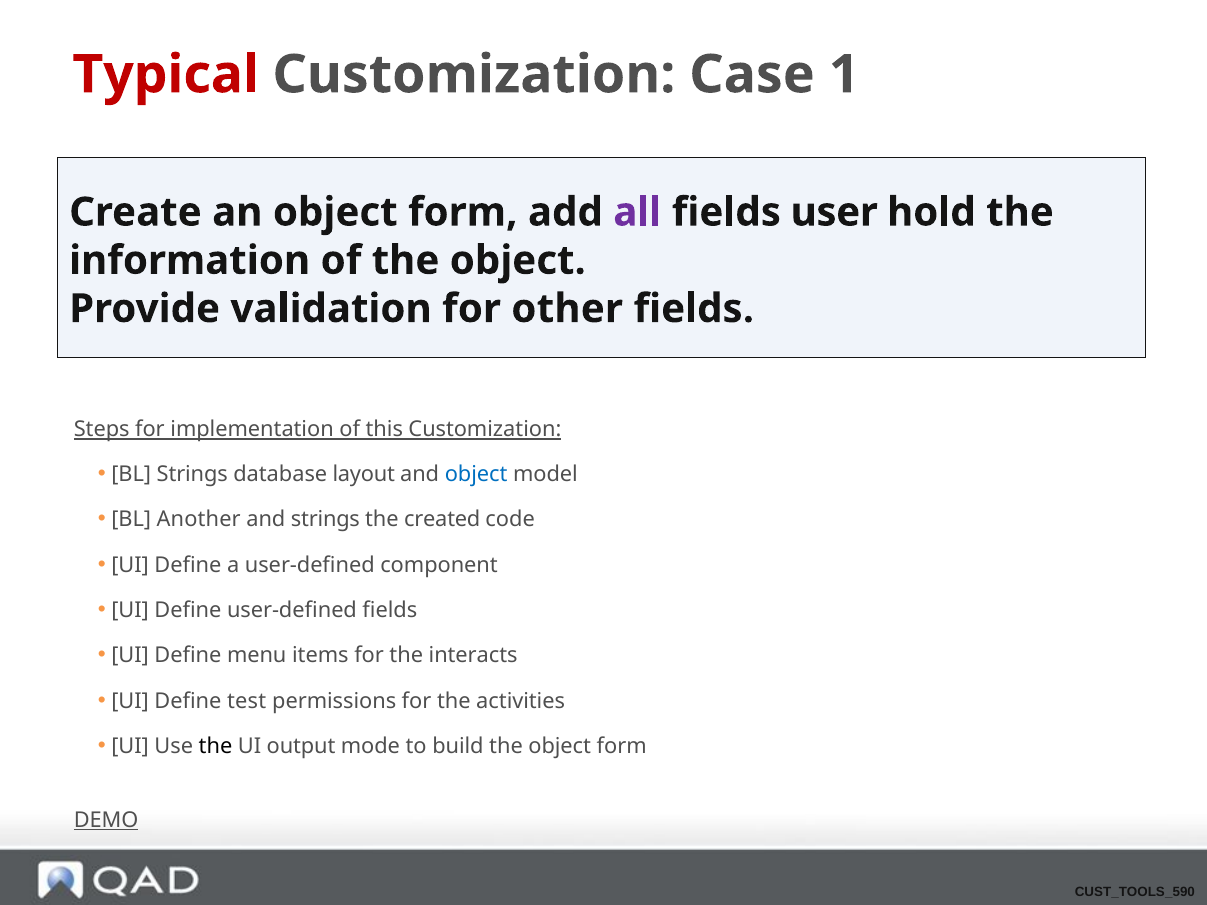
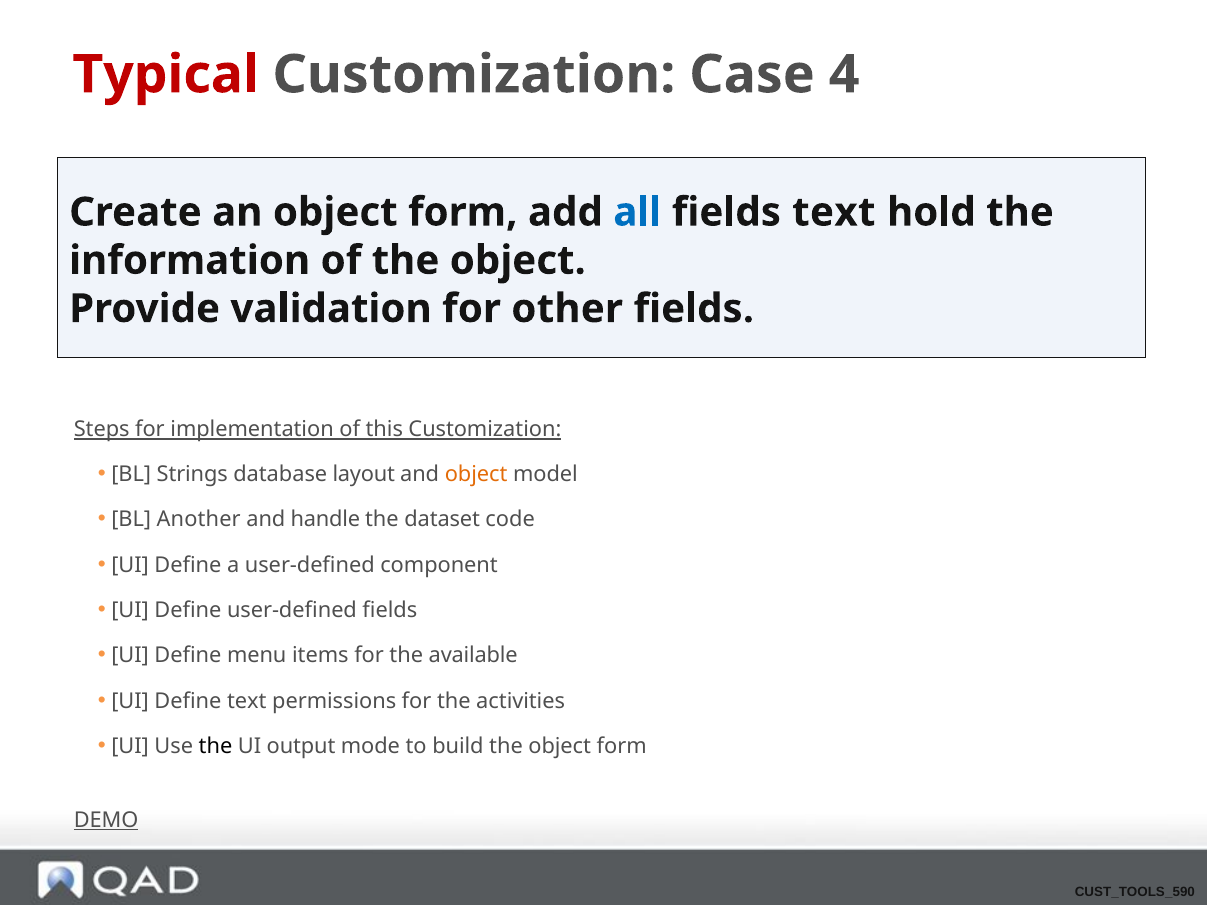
1: 1 -> 4
all colour: purple -> blue
fields user: user -> text
object at (476, 475) colour: blue -> orange
and strings: strings -> handle
created: created -> dataset
interacts: interacts -> available
Define test: test -> text
